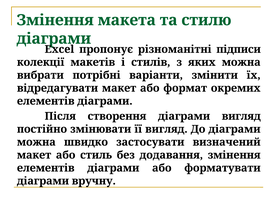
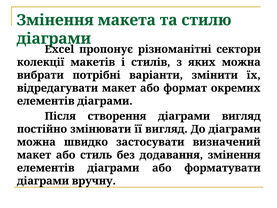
підписи: підписи -> сектори
